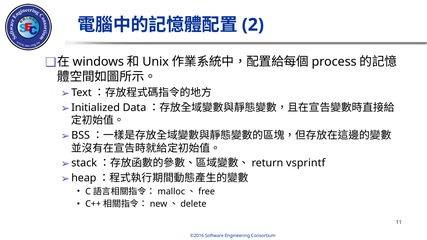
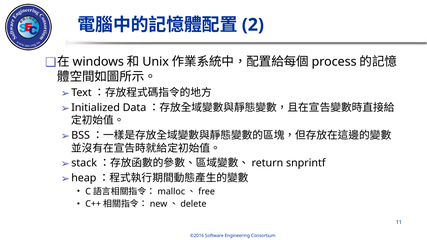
vsprintf: vsprintf -> snprintf
